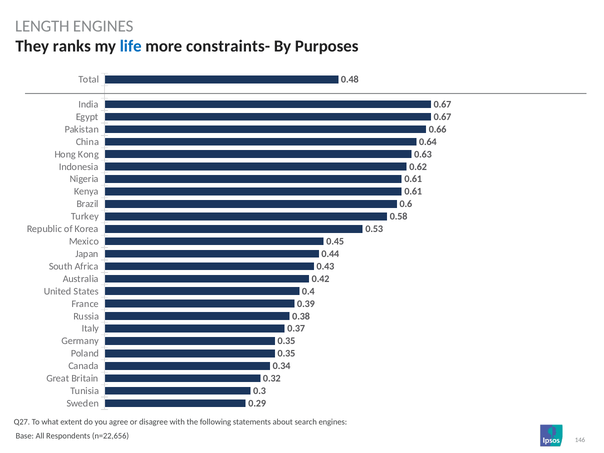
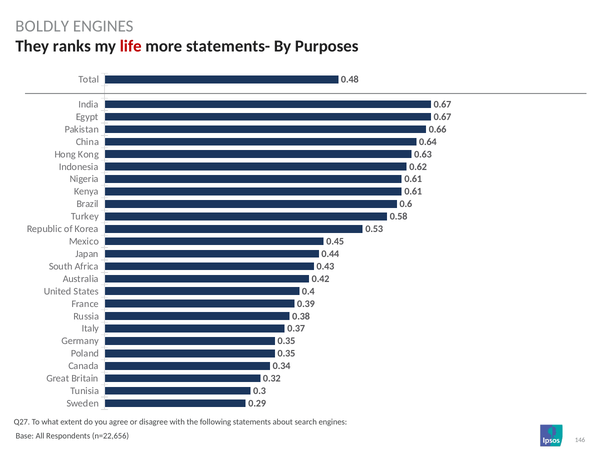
LENGTH: LENGTH -> BOLDLY
life colour: blue -> red
constraints-: constraints- -> statements-
